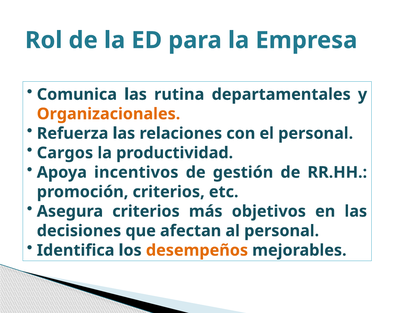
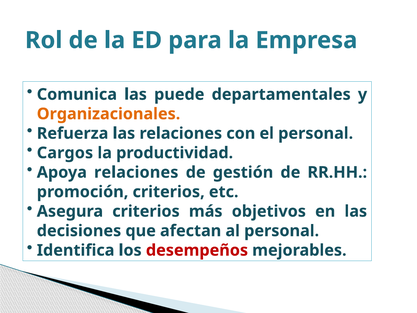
rutina: rutina -> puede
Apoya incentivos: incentivos -> relaciones
desempeños colour: orange -> red
